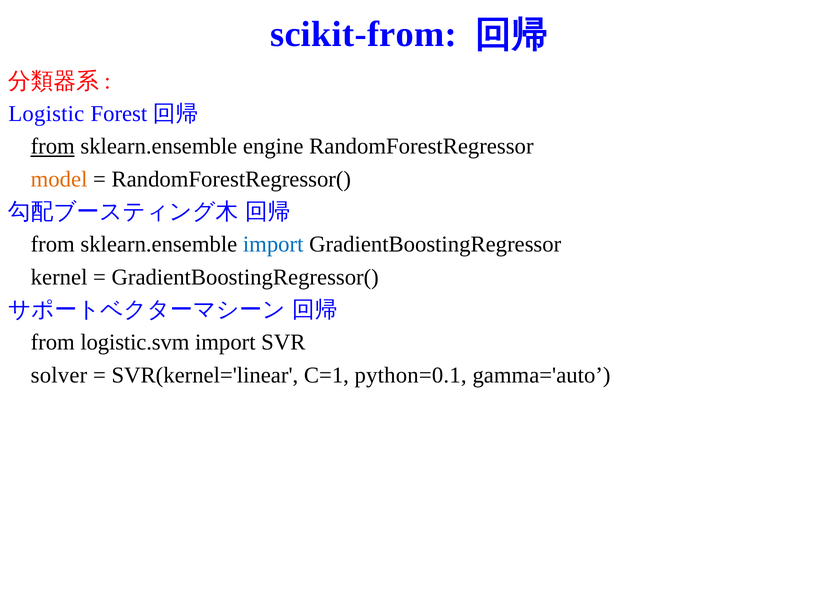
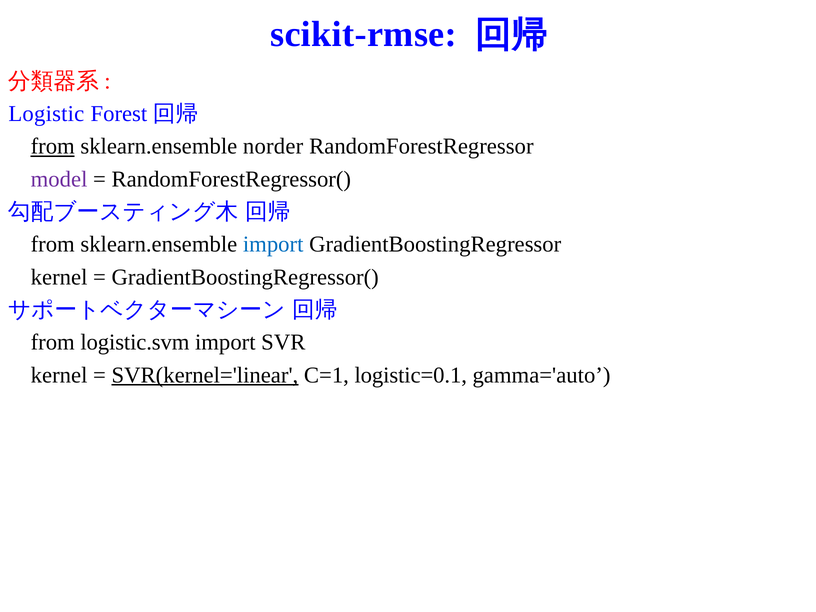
scikit-from: scikit-from -> scikit-rmse
engine: engine -> norder
model colour: orange -> purple
solver at (59, 375): solver -> kernel
SVR(kernel='linear underline: none -> present
python=0.1: python=0.1 -> logistic=0.1
